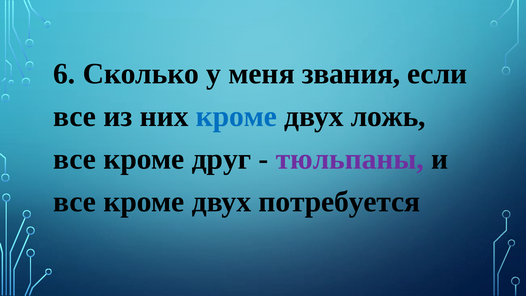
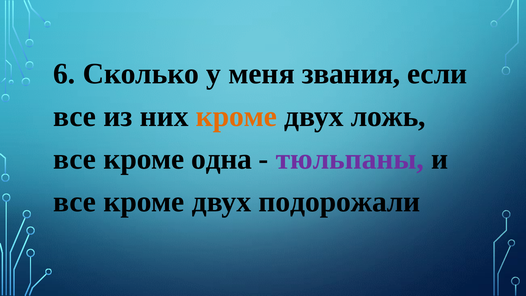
кроме at (236, 116) colour: blue -> orange
друг: друг -> одна
потребуется: потребуется -> подорожали
